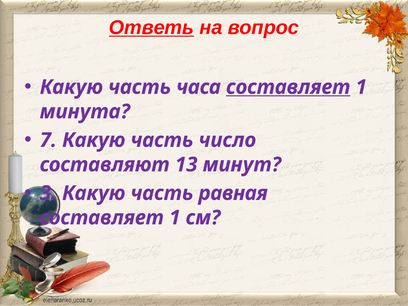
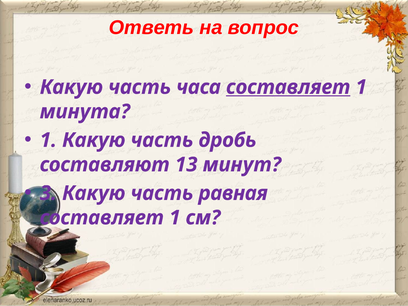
Ответь underline: present -> none
7 at (48, 140): 7 -> 1
число: число -> дробь
